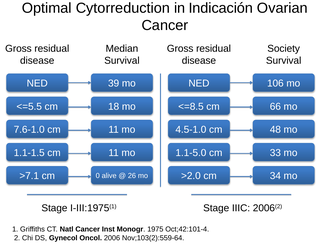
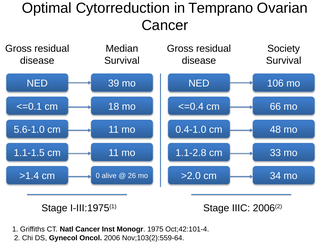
Indicación: Indicación -> Temprano
<=5.5: <=5.5 -> <=0.1
<=8.5: <=8.5 -> <=0.4
7.6-1.0: 7.6-1.0 -> 5.6-1.0
4.5-1.0: 4.5-1.0 -> 0.4-1.0
1.1-5.0: 1.1-5.0 -> 1.1-2.8
>7.1: >7.1 -> >1.4
